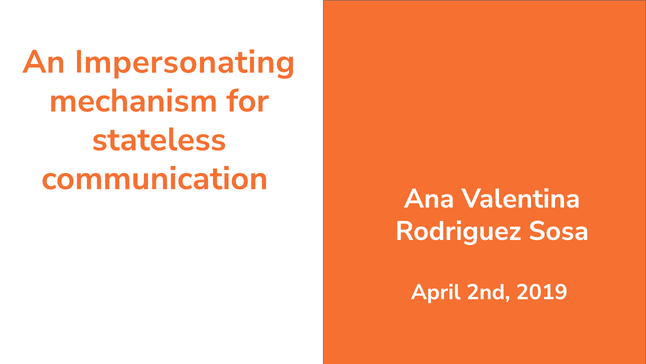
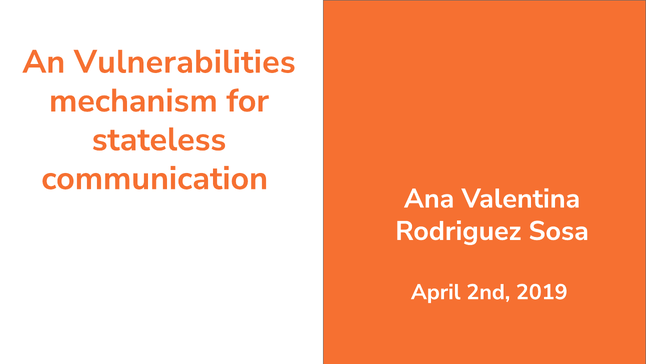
Impersonating: Impersonating -> Vulnerabilities
